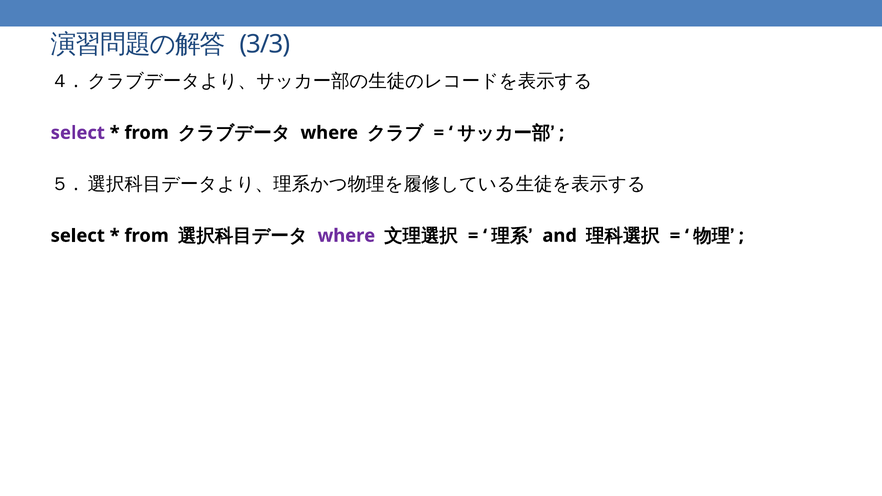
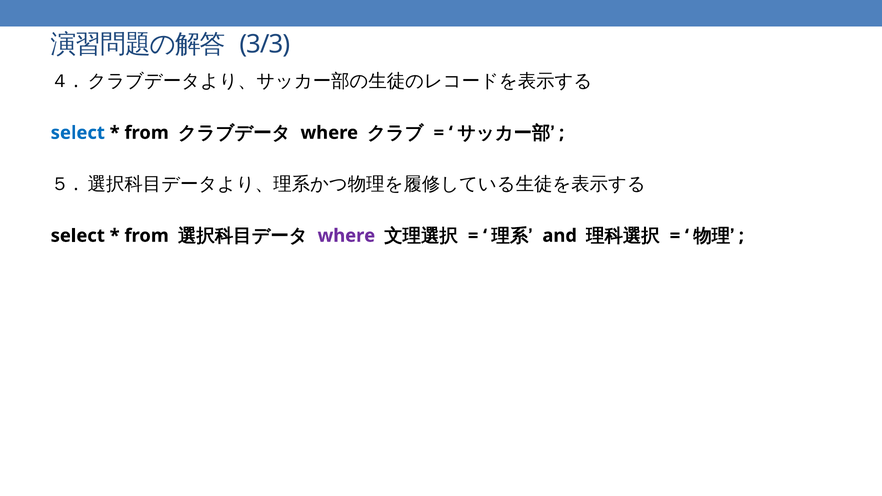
select at (78, 133) colour: purple -> blue
